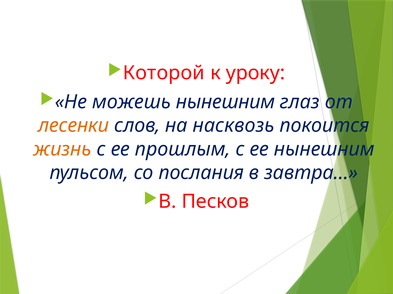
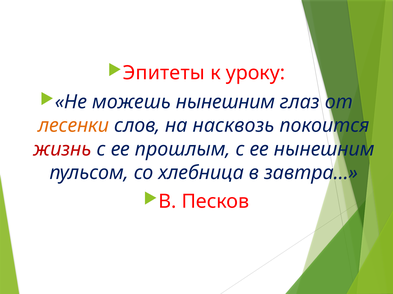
Которой: Которой -> Эпитеты
жизнь colour: orange -> red
послания: послания -> хлебница
